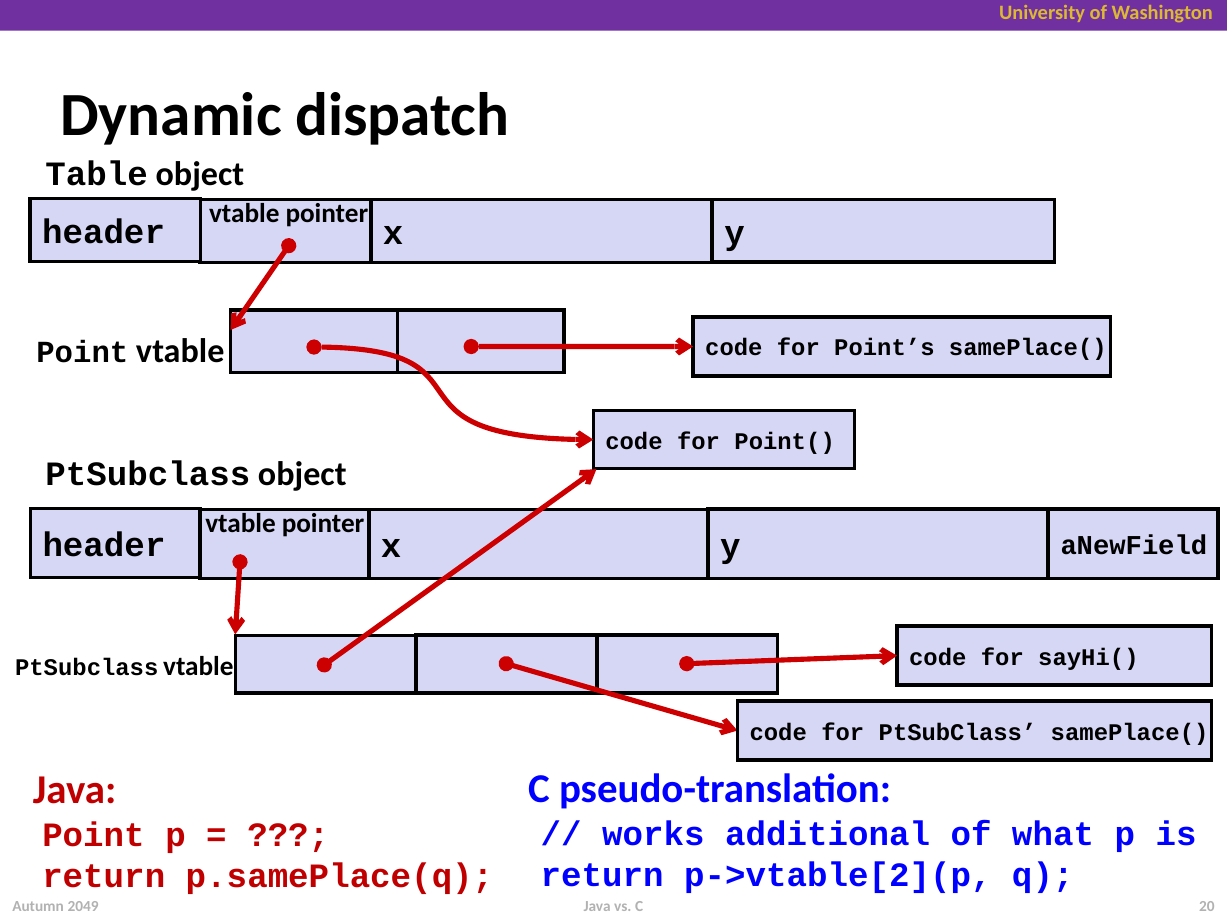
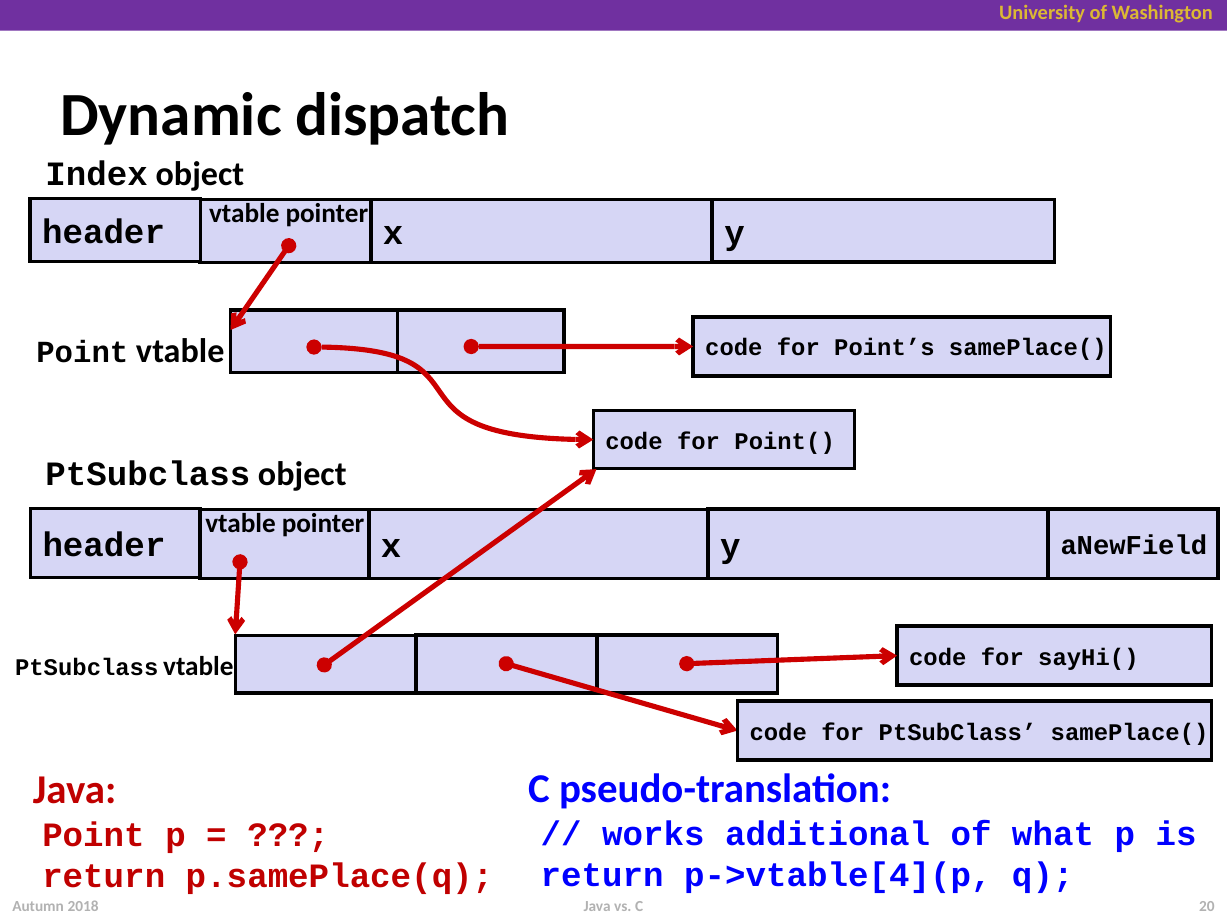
Table: Table -> Index
p->vtable[2](p: p->vtable[2](p -> p->vtable[4](p
2049: 2049 -> 2018
